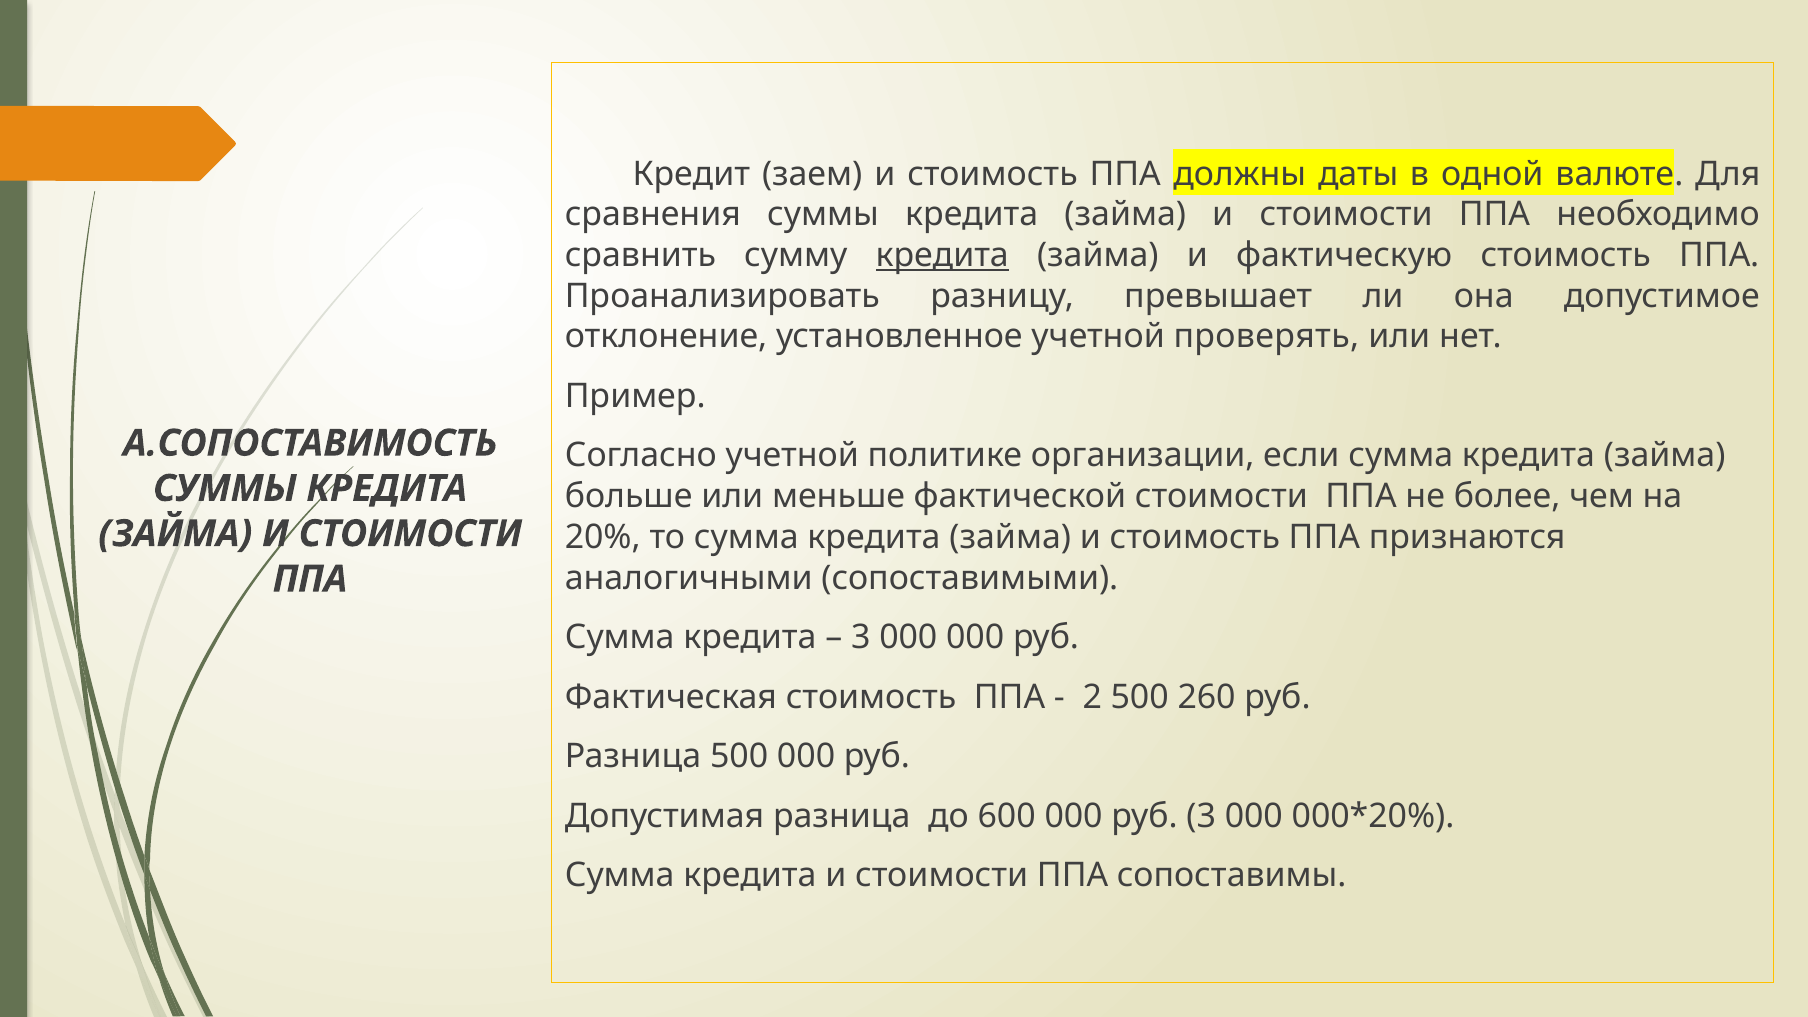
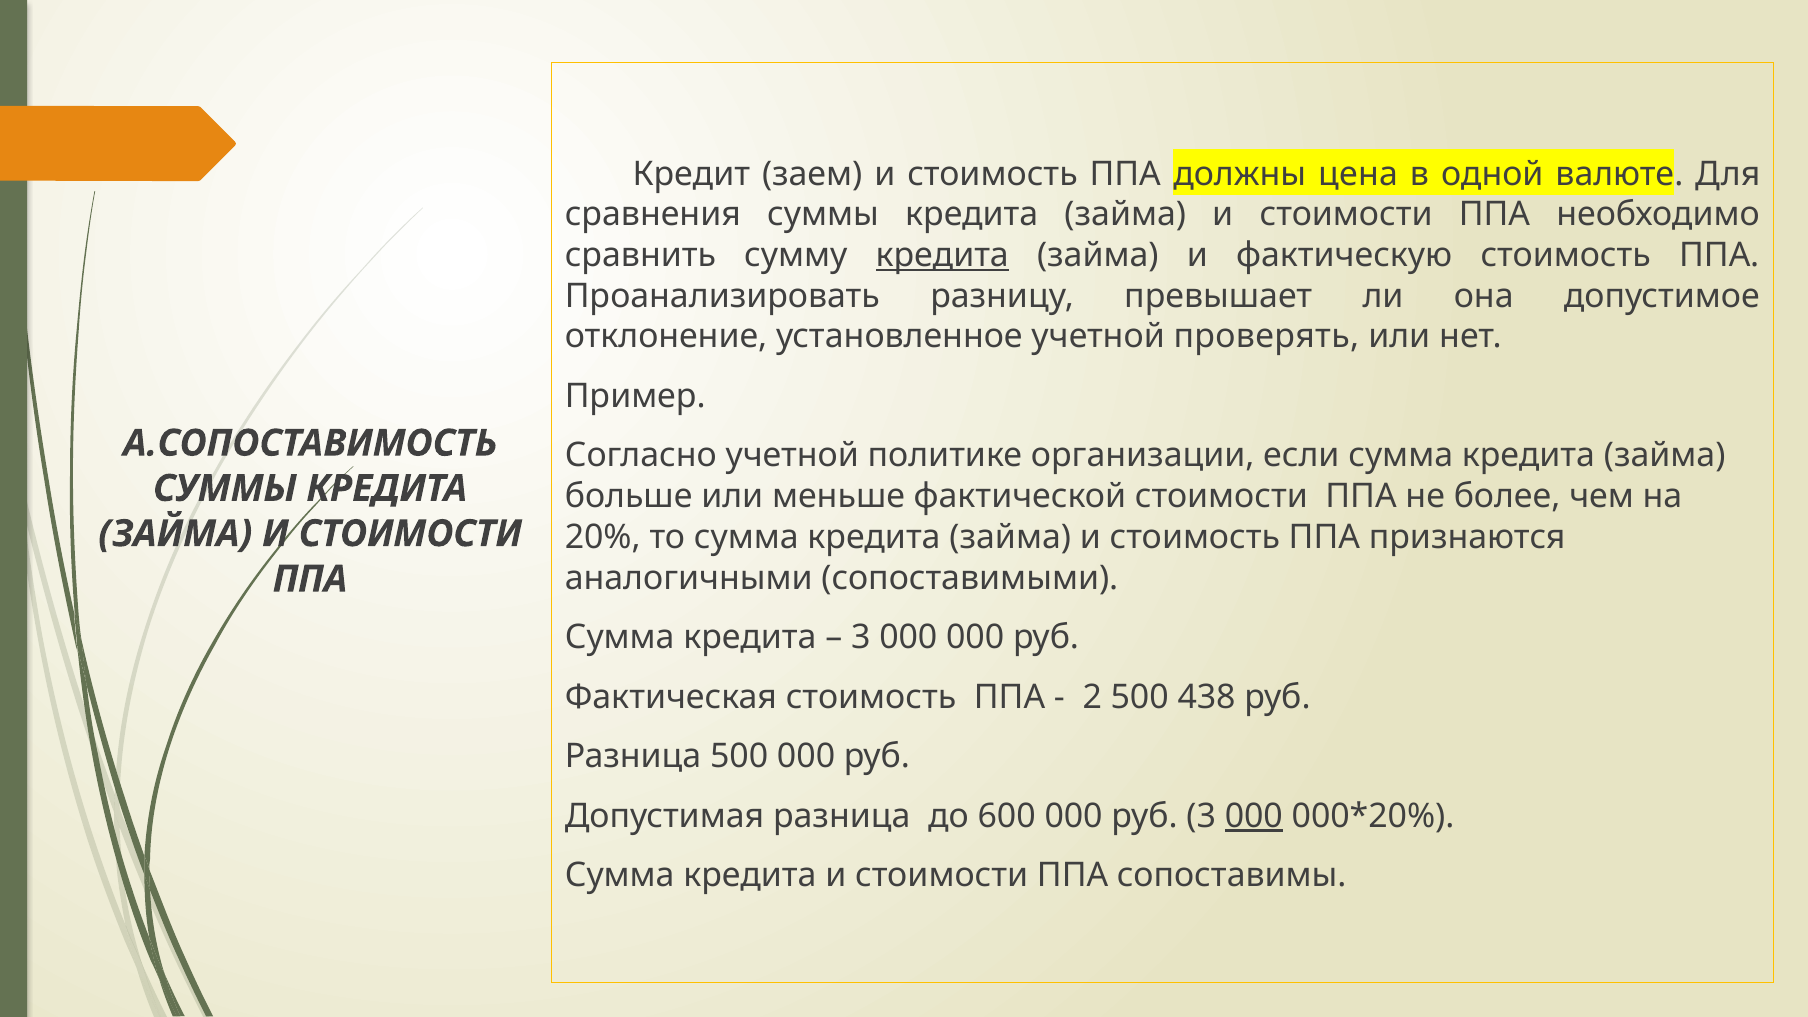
даты: даты -> цена
260: 260 -> 438
000 at (1254, 816) underline: none -> present
